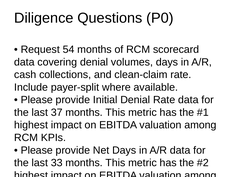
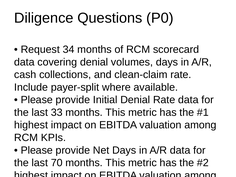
54: 54 -> 34
37: 37 -> 33
33: 33 -> 70
